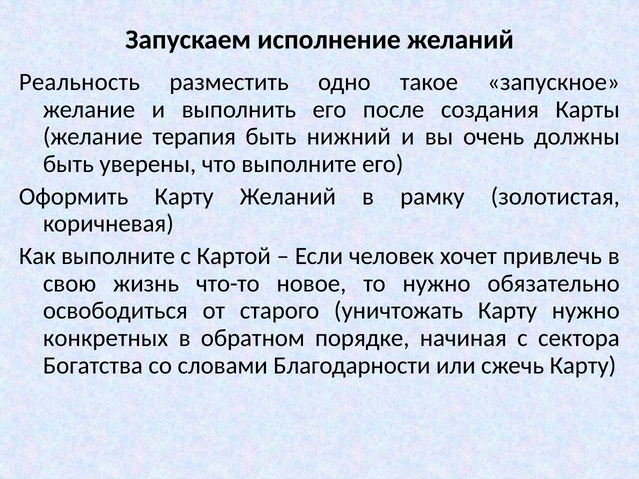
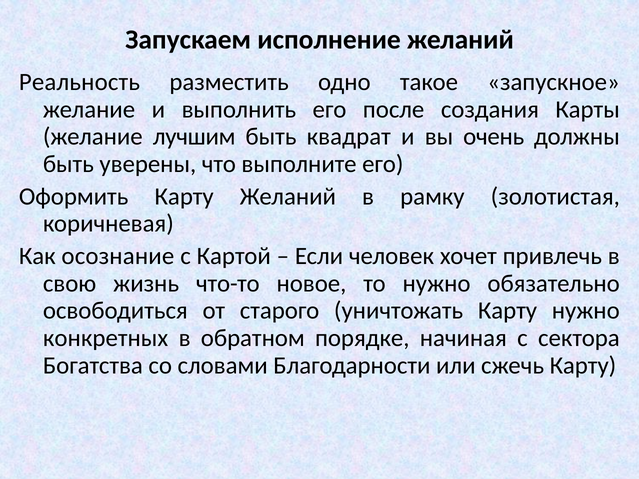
терапия: терапия -> лучшим
нижний: нижний -> квадрат
Как выполните: выполните -> осознание
